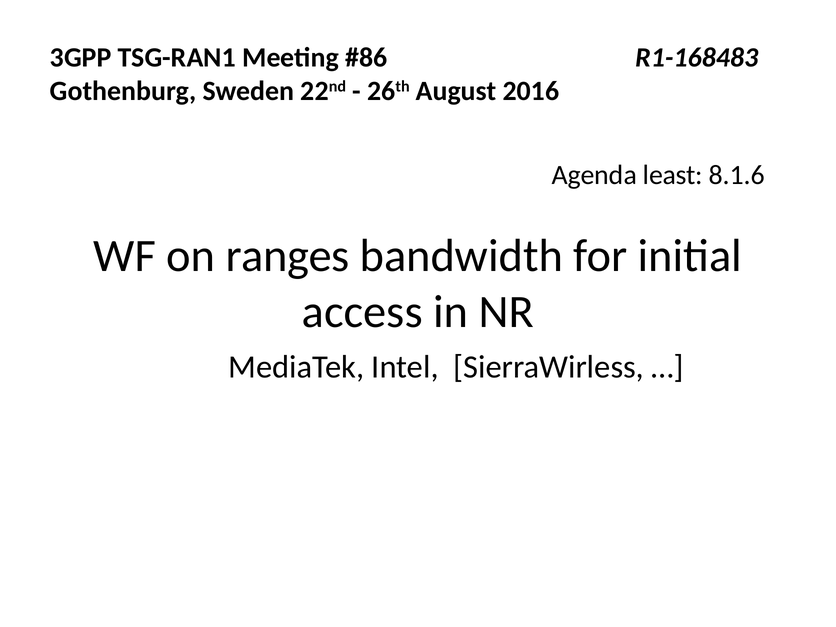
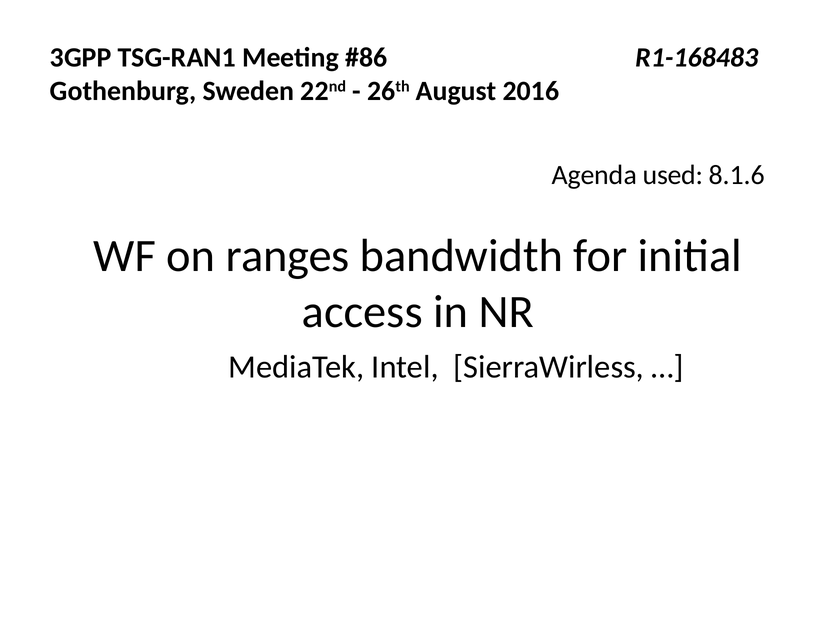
least: least -> used
